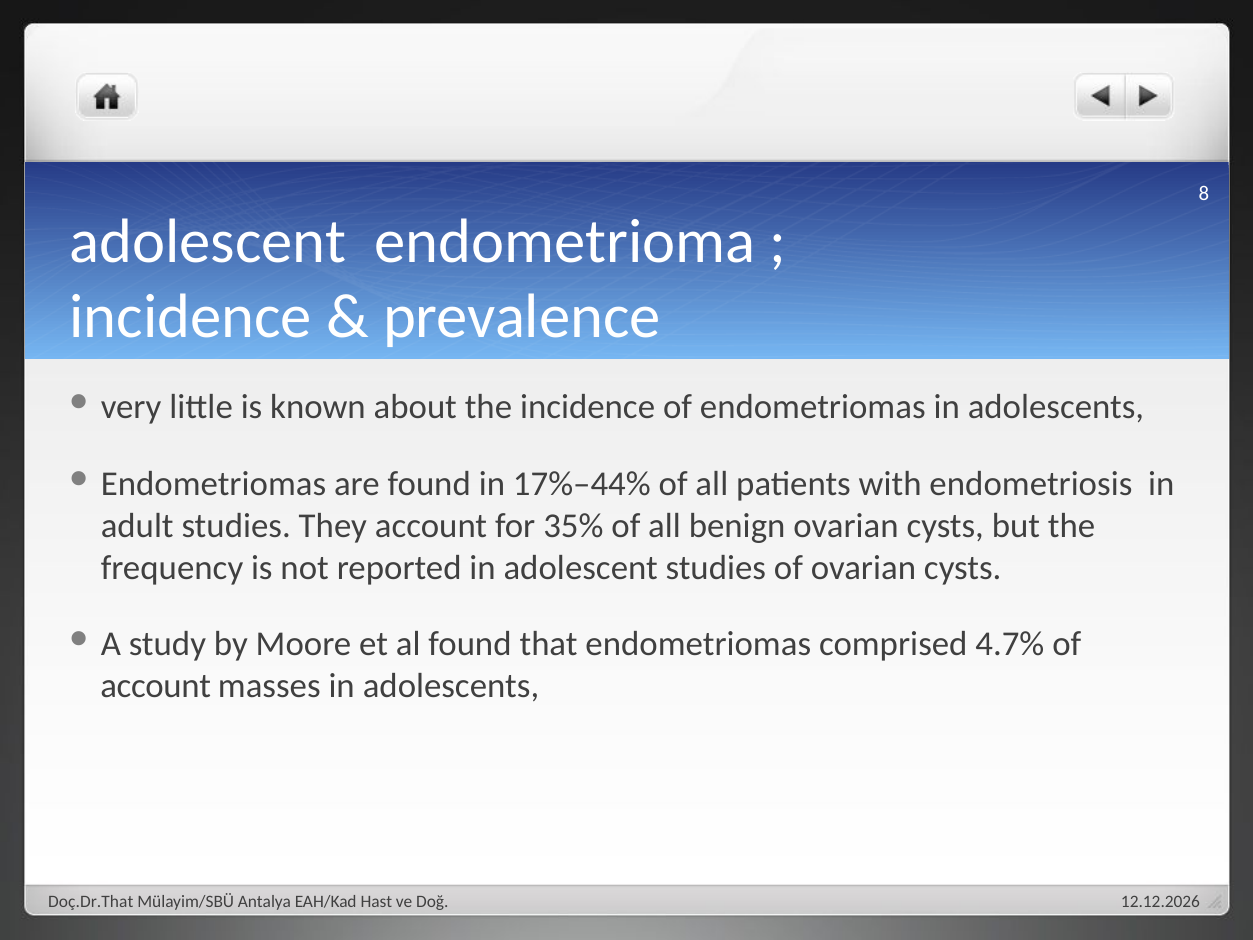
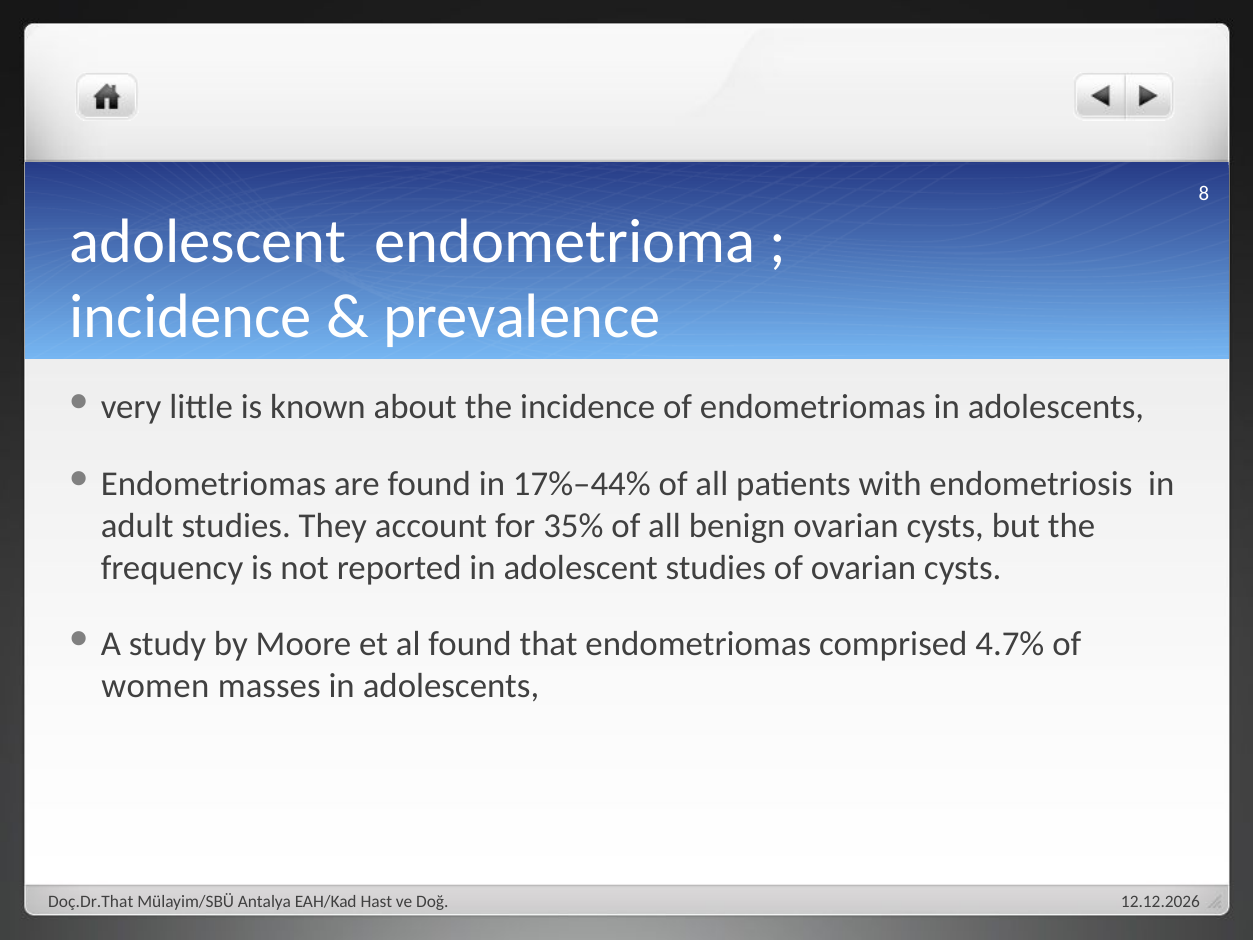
account at (156, 686): account -> women
